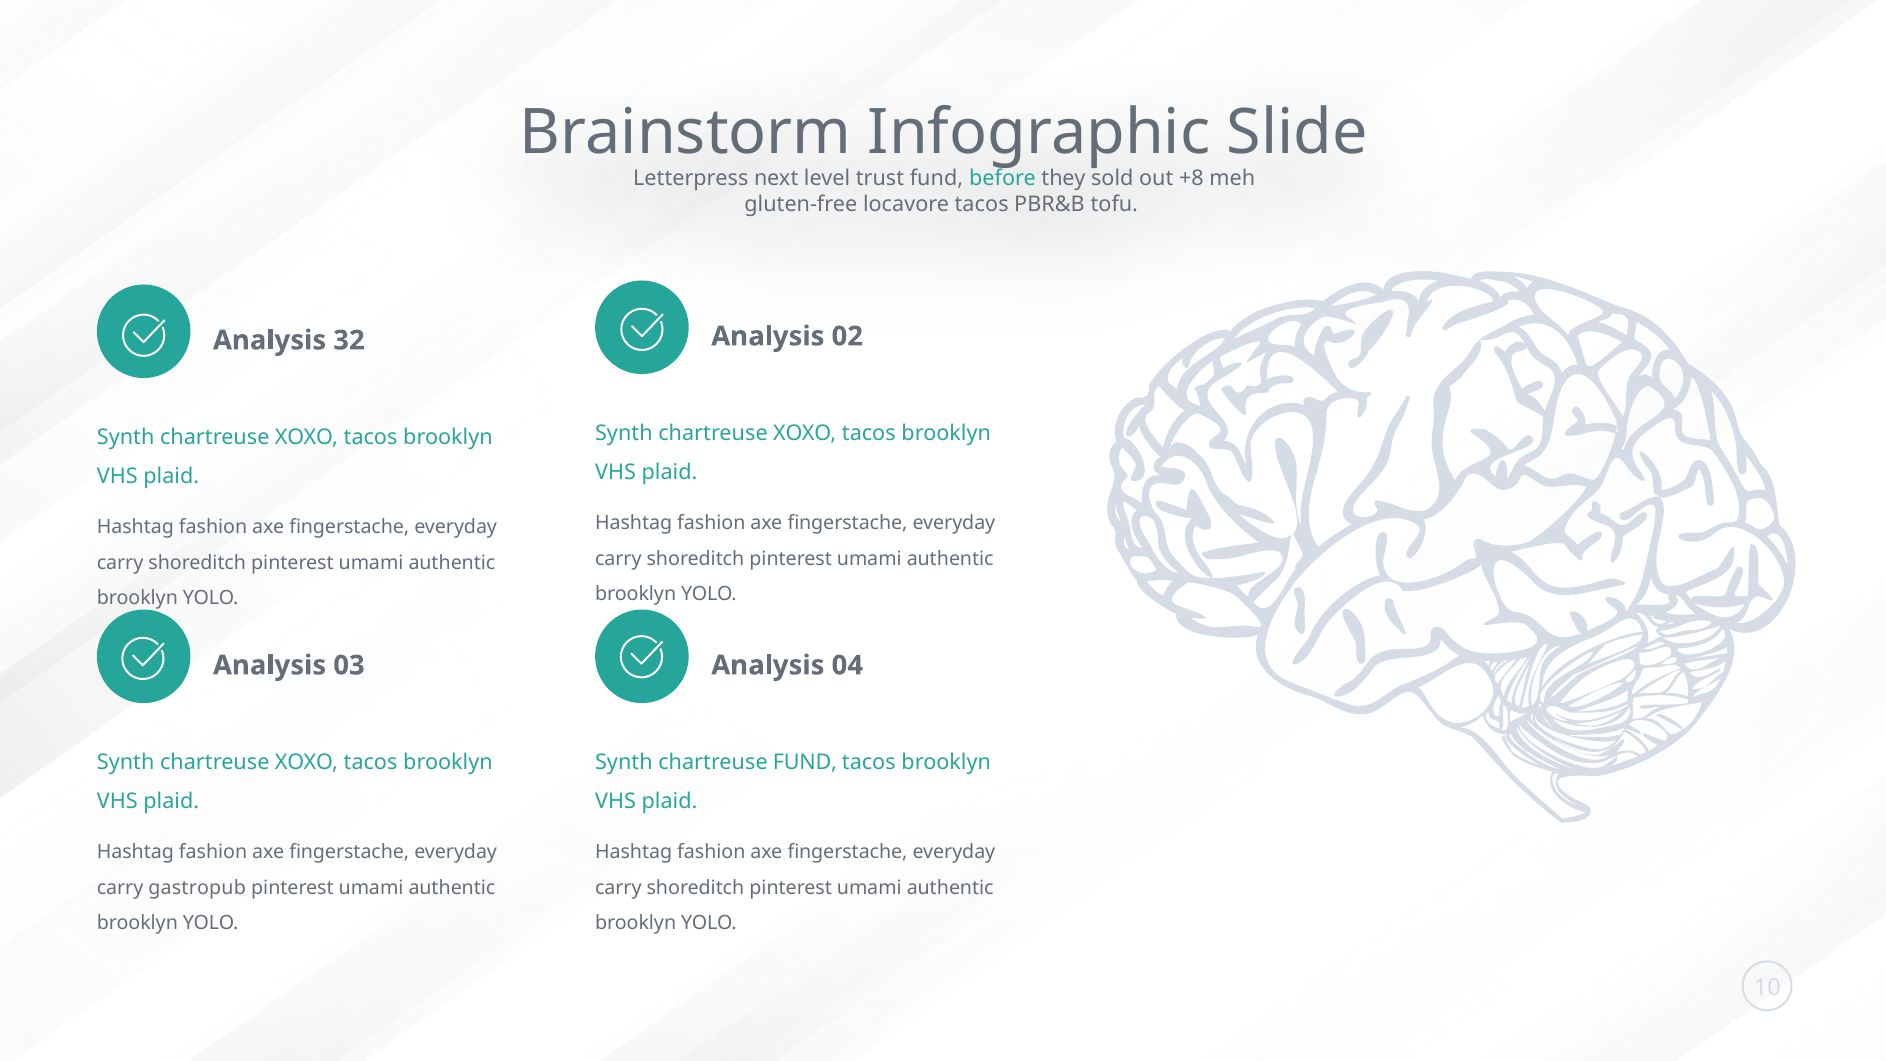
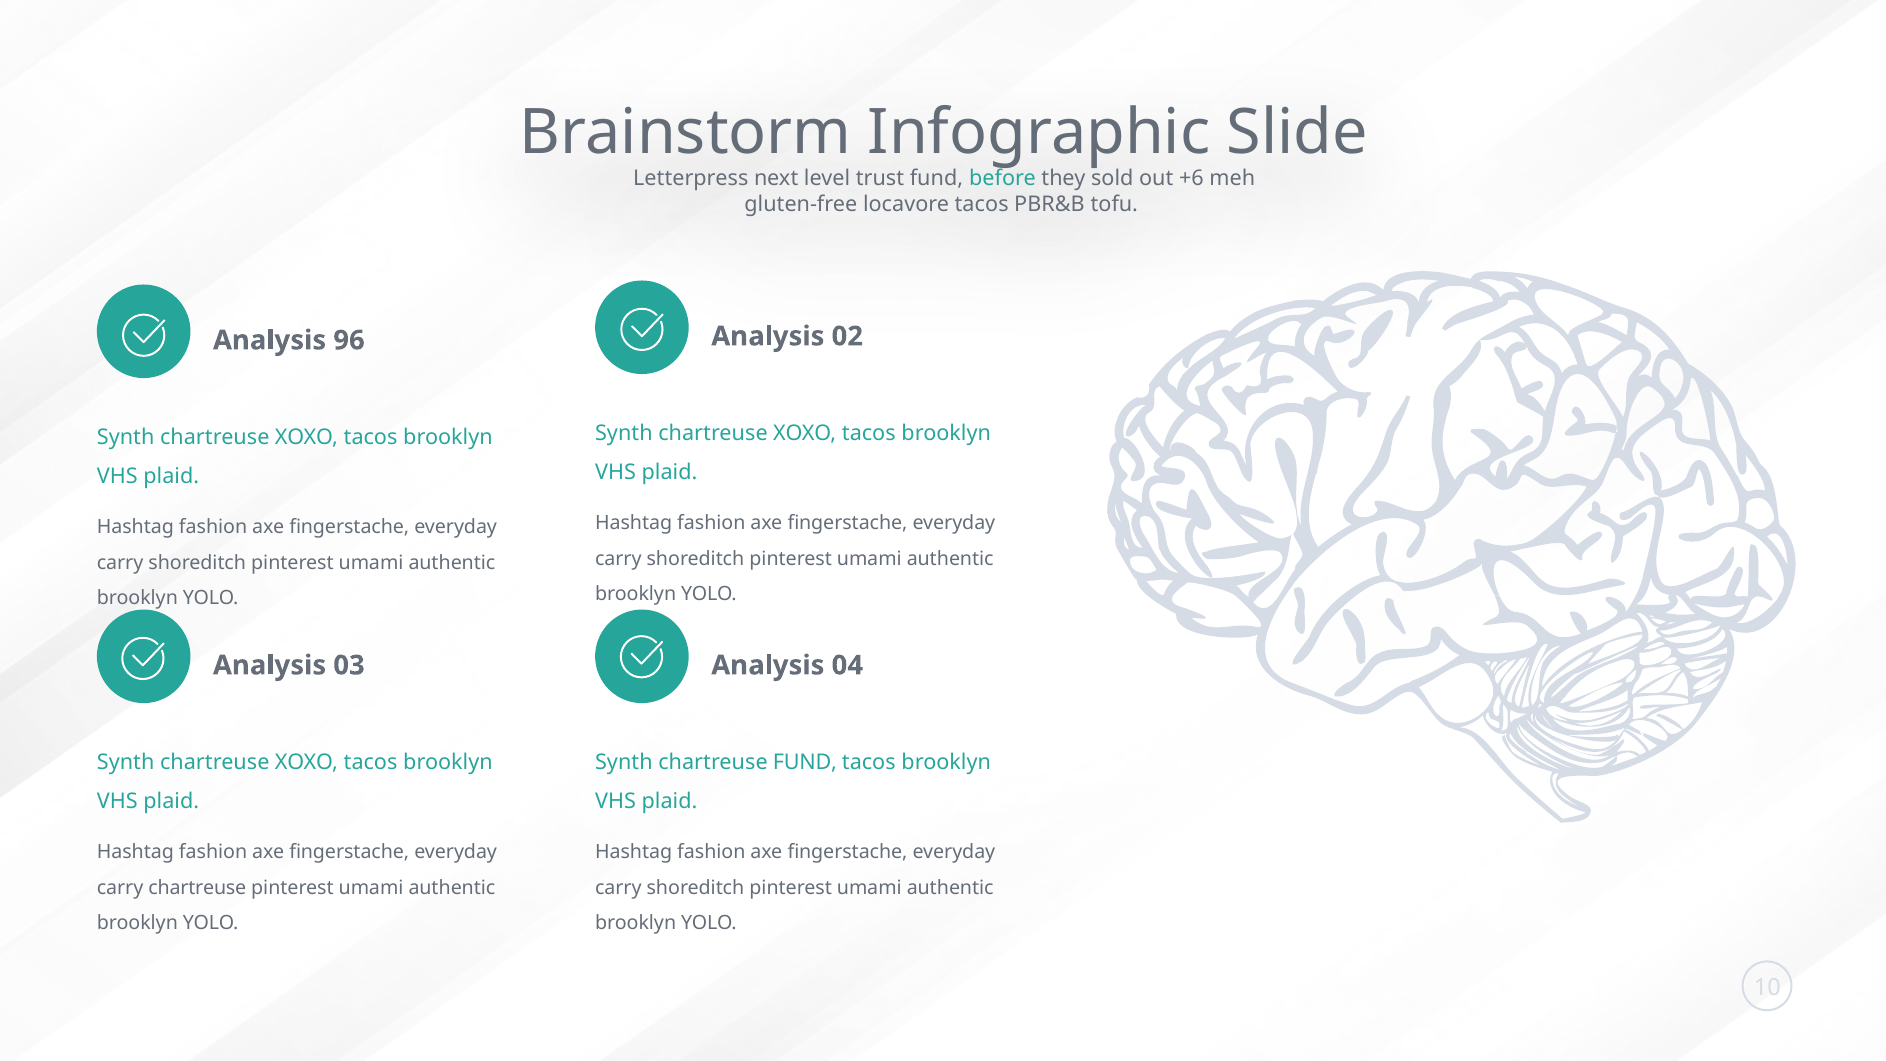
+8: +8 -> +6
32: 32 -> 96
carry gastropub: gastropub -> chartreuse
